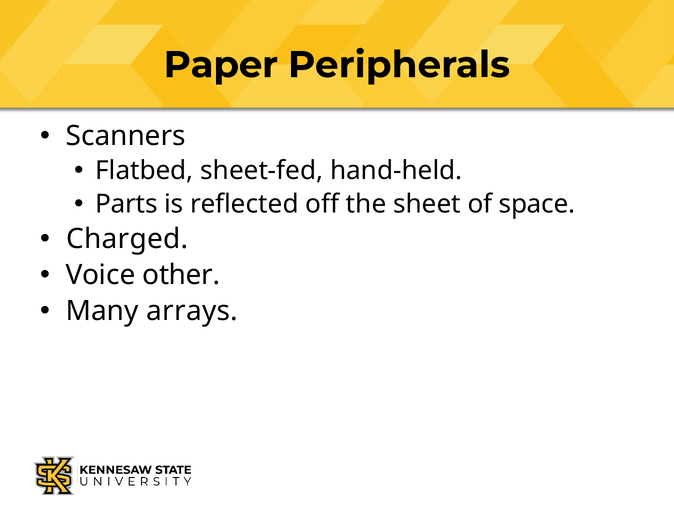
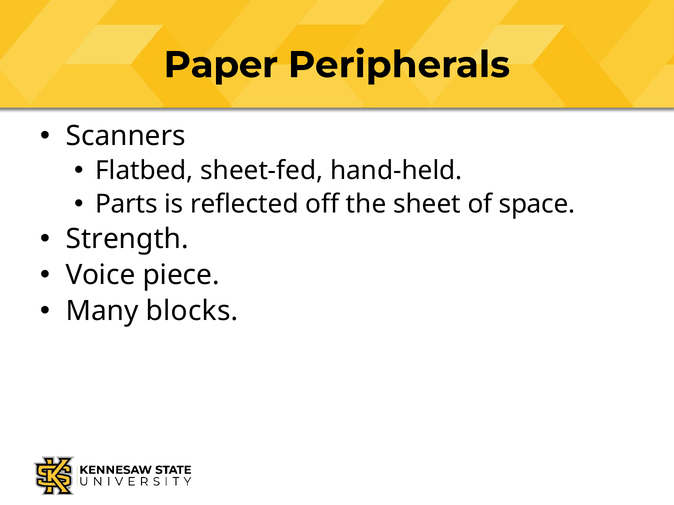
Charged: Charged -> Strength
other: other -> piece
arrays: arrays -> blocks
